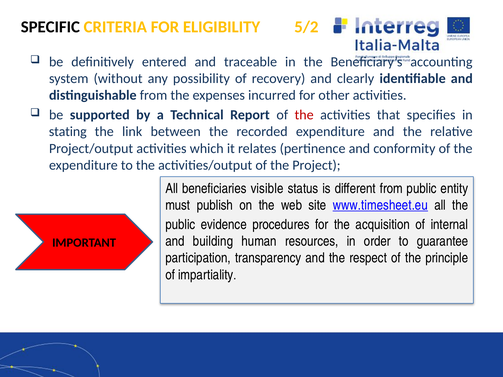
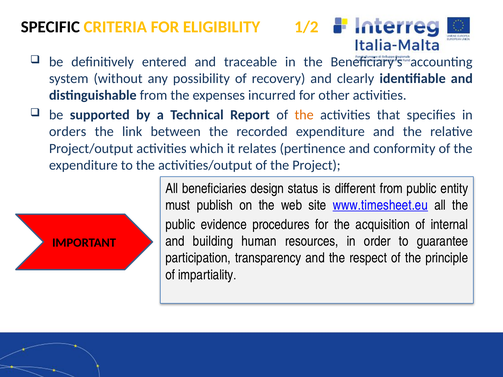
5/2: 5/2 -> 1/2
the at (304, 115) colour: red -> orange
stating: stating -> orders
visible: visible -> design
